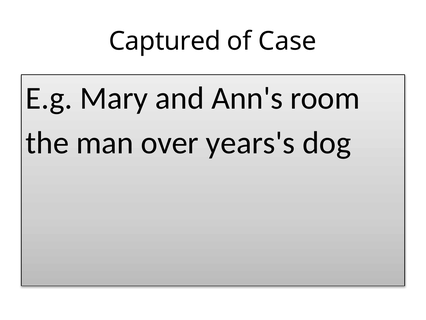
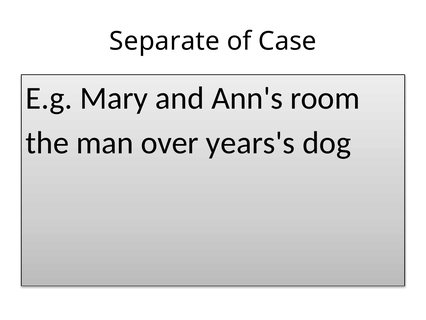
Captured: Captured -> Separate
